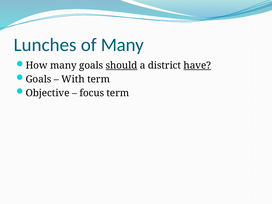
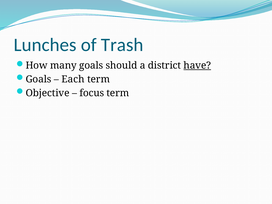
of Many: Many -> Trash
should underline: present -> none
With: With -> Each
